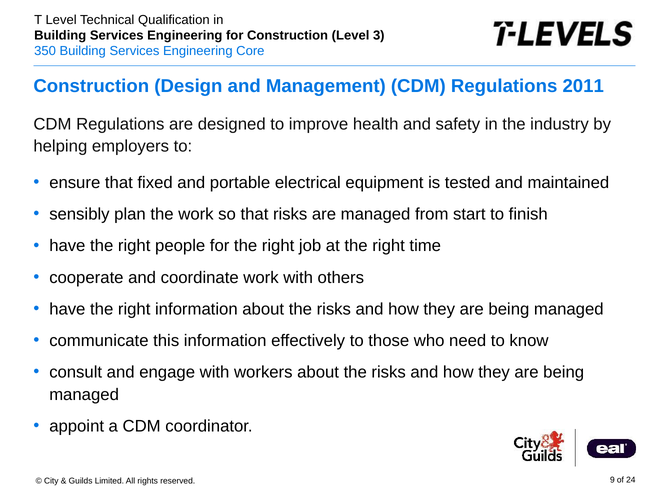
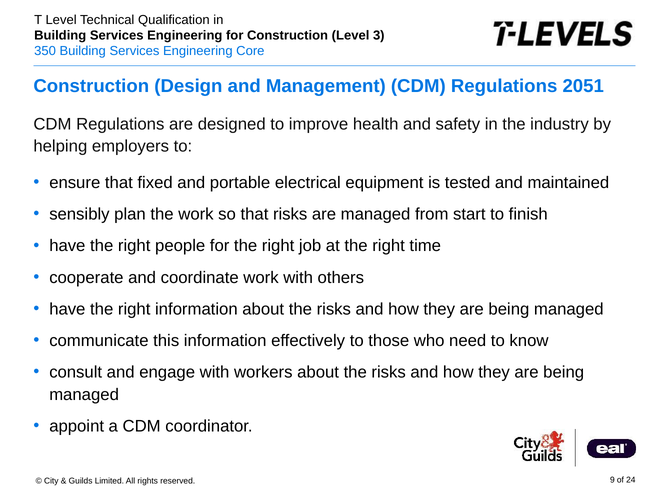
2011: 2011 -> 2051
